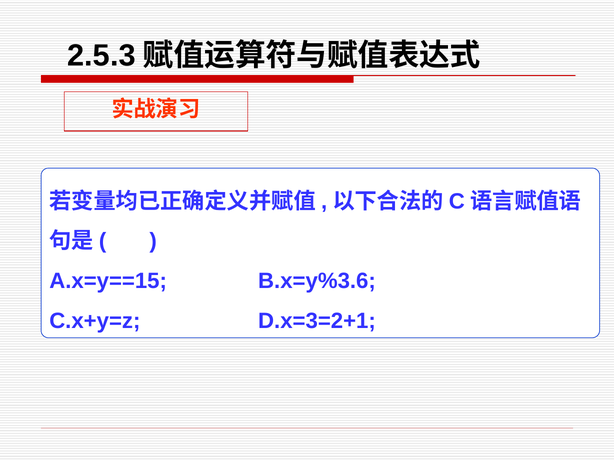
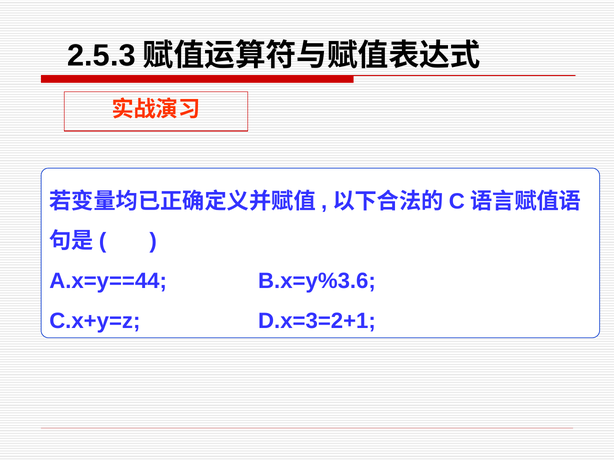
A.x=y==15: A.x=y==15 -> A.x=y==44
